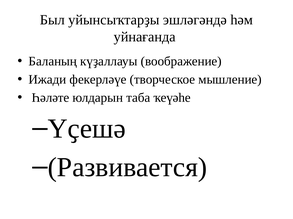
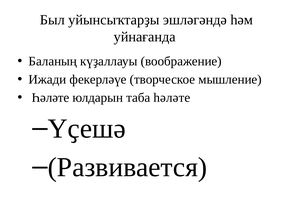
таба ҡеүәһе: ҡеүәһе -> һәләте
